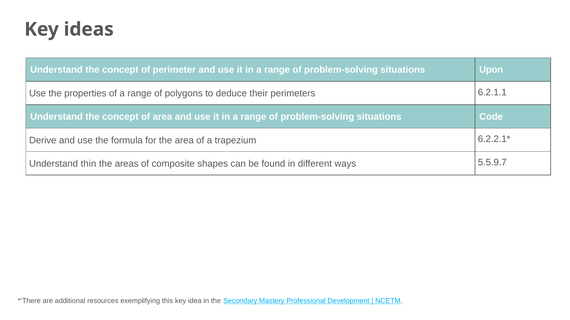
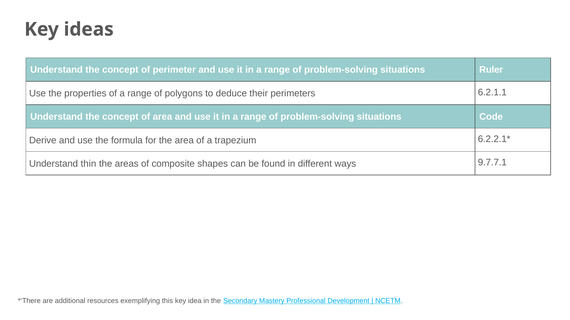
Upon: Upon -> Ruler
5.5.9.7: 5.5.9.7 -> 9.7.7.1
